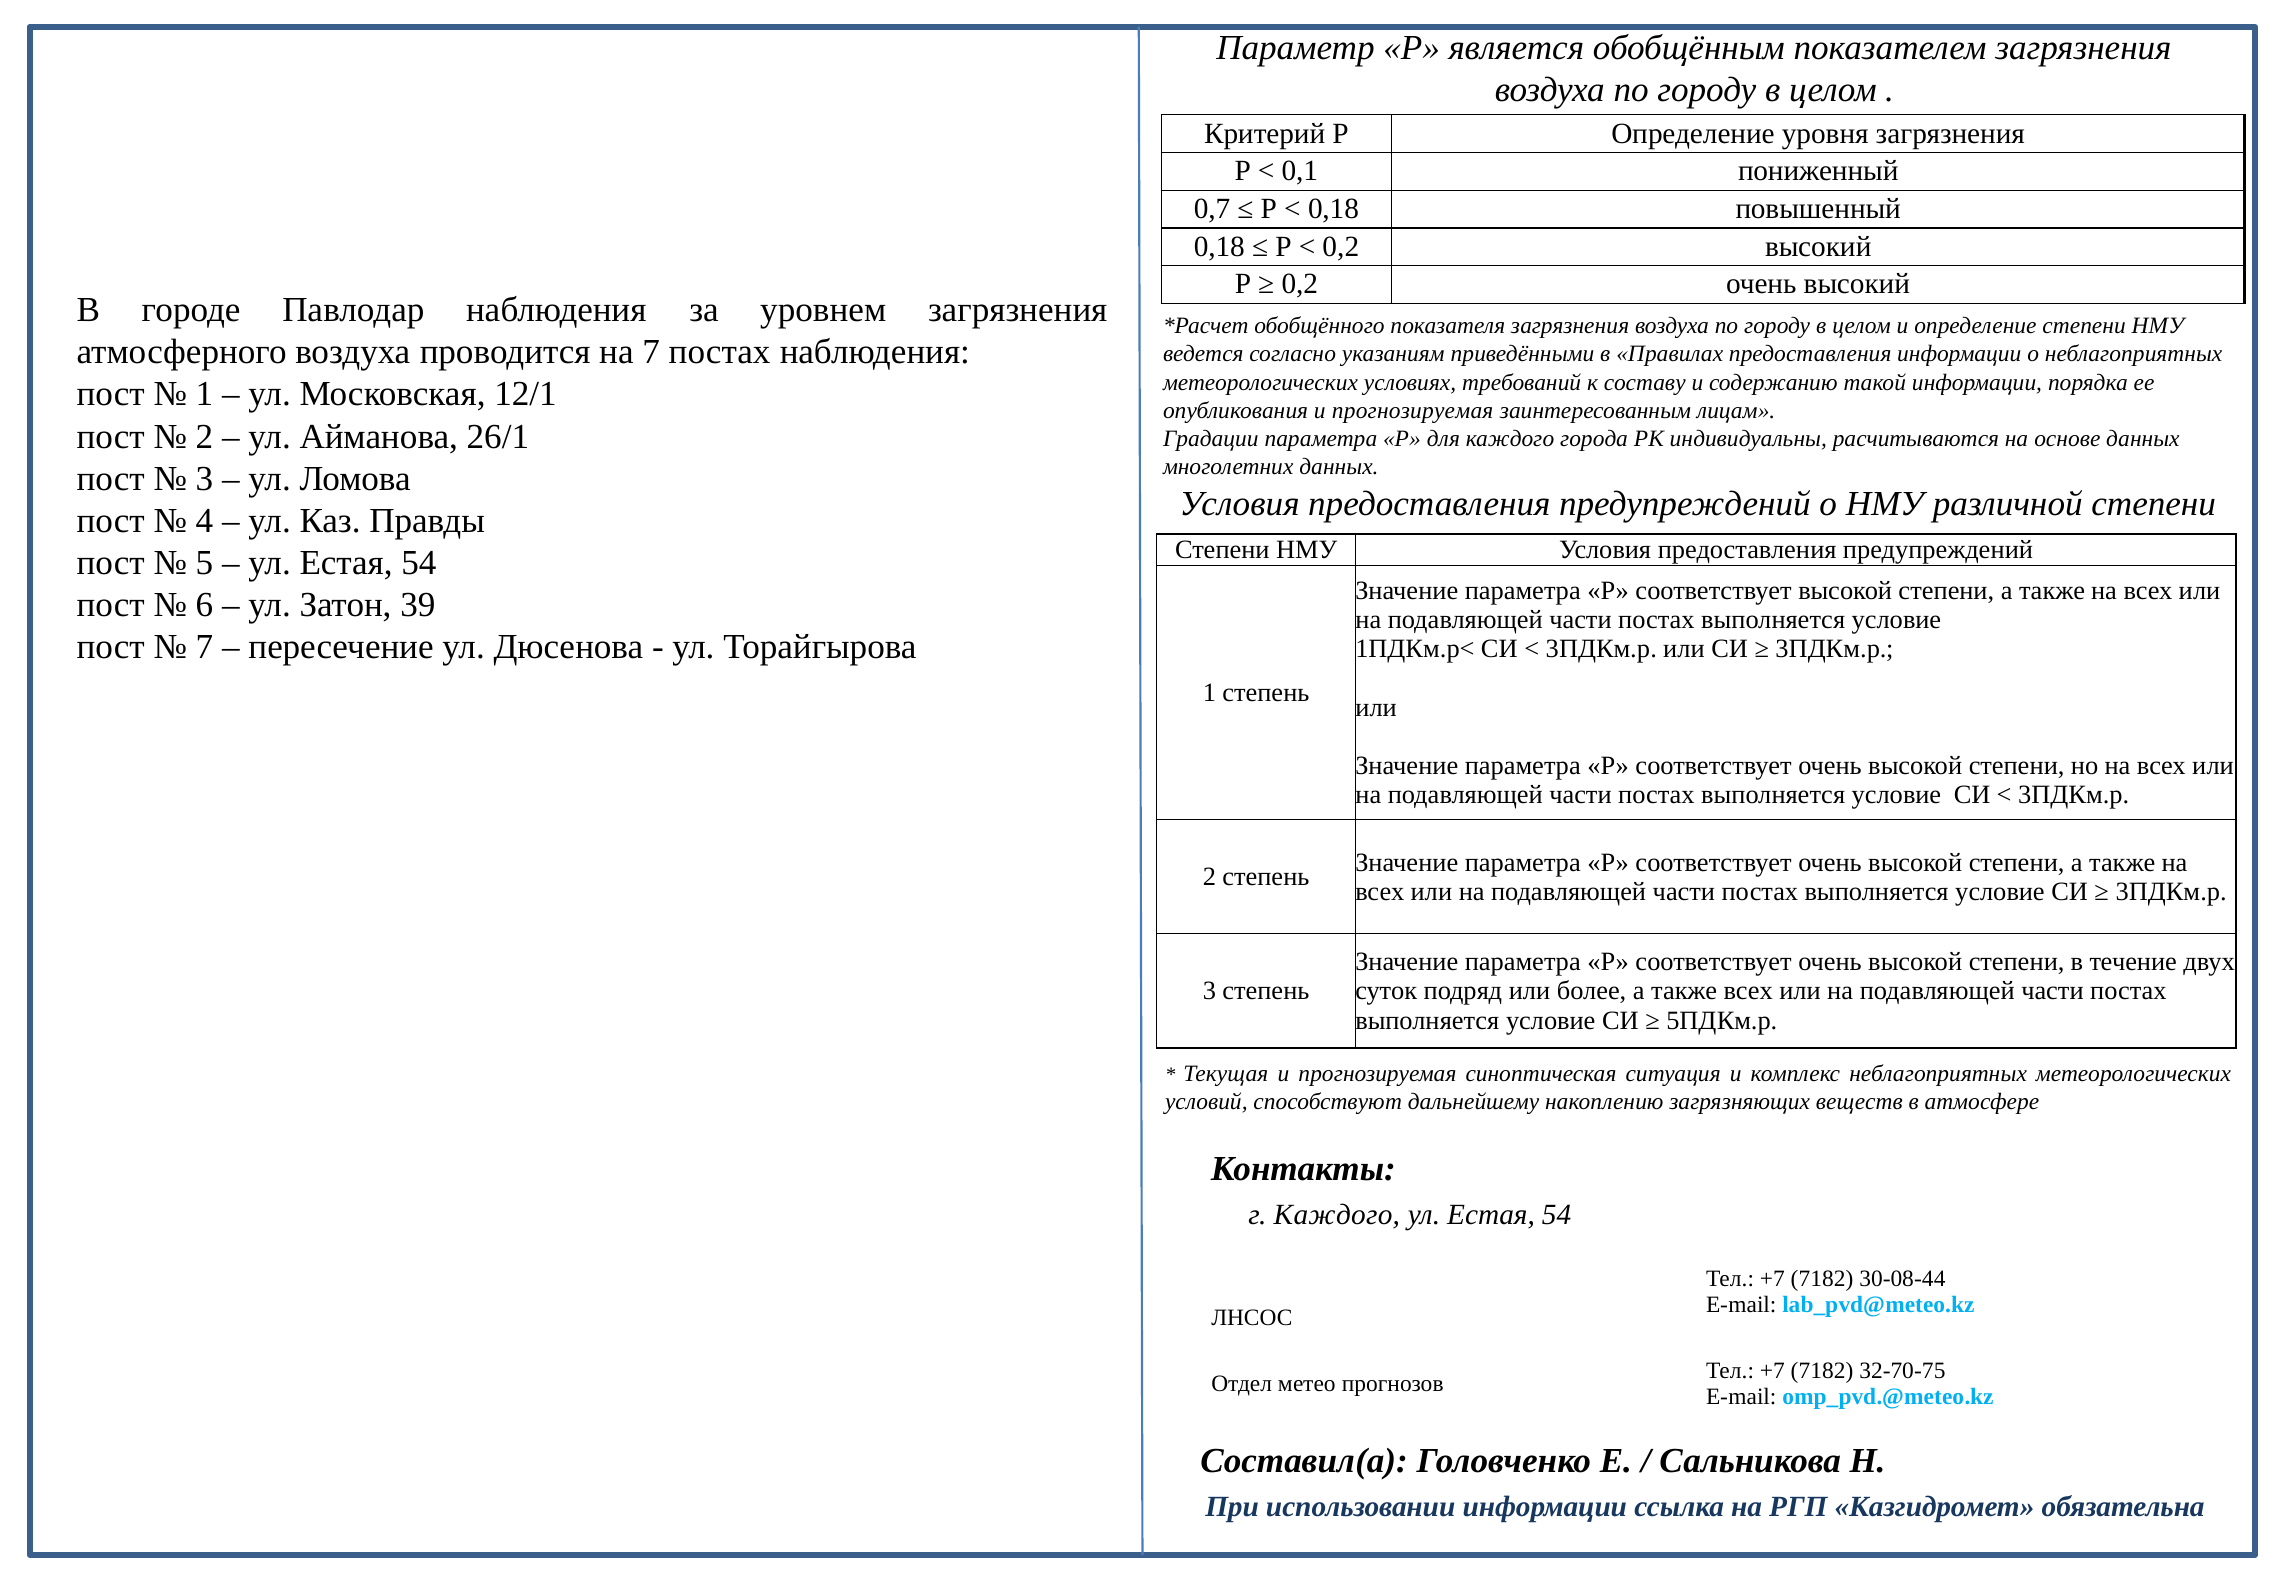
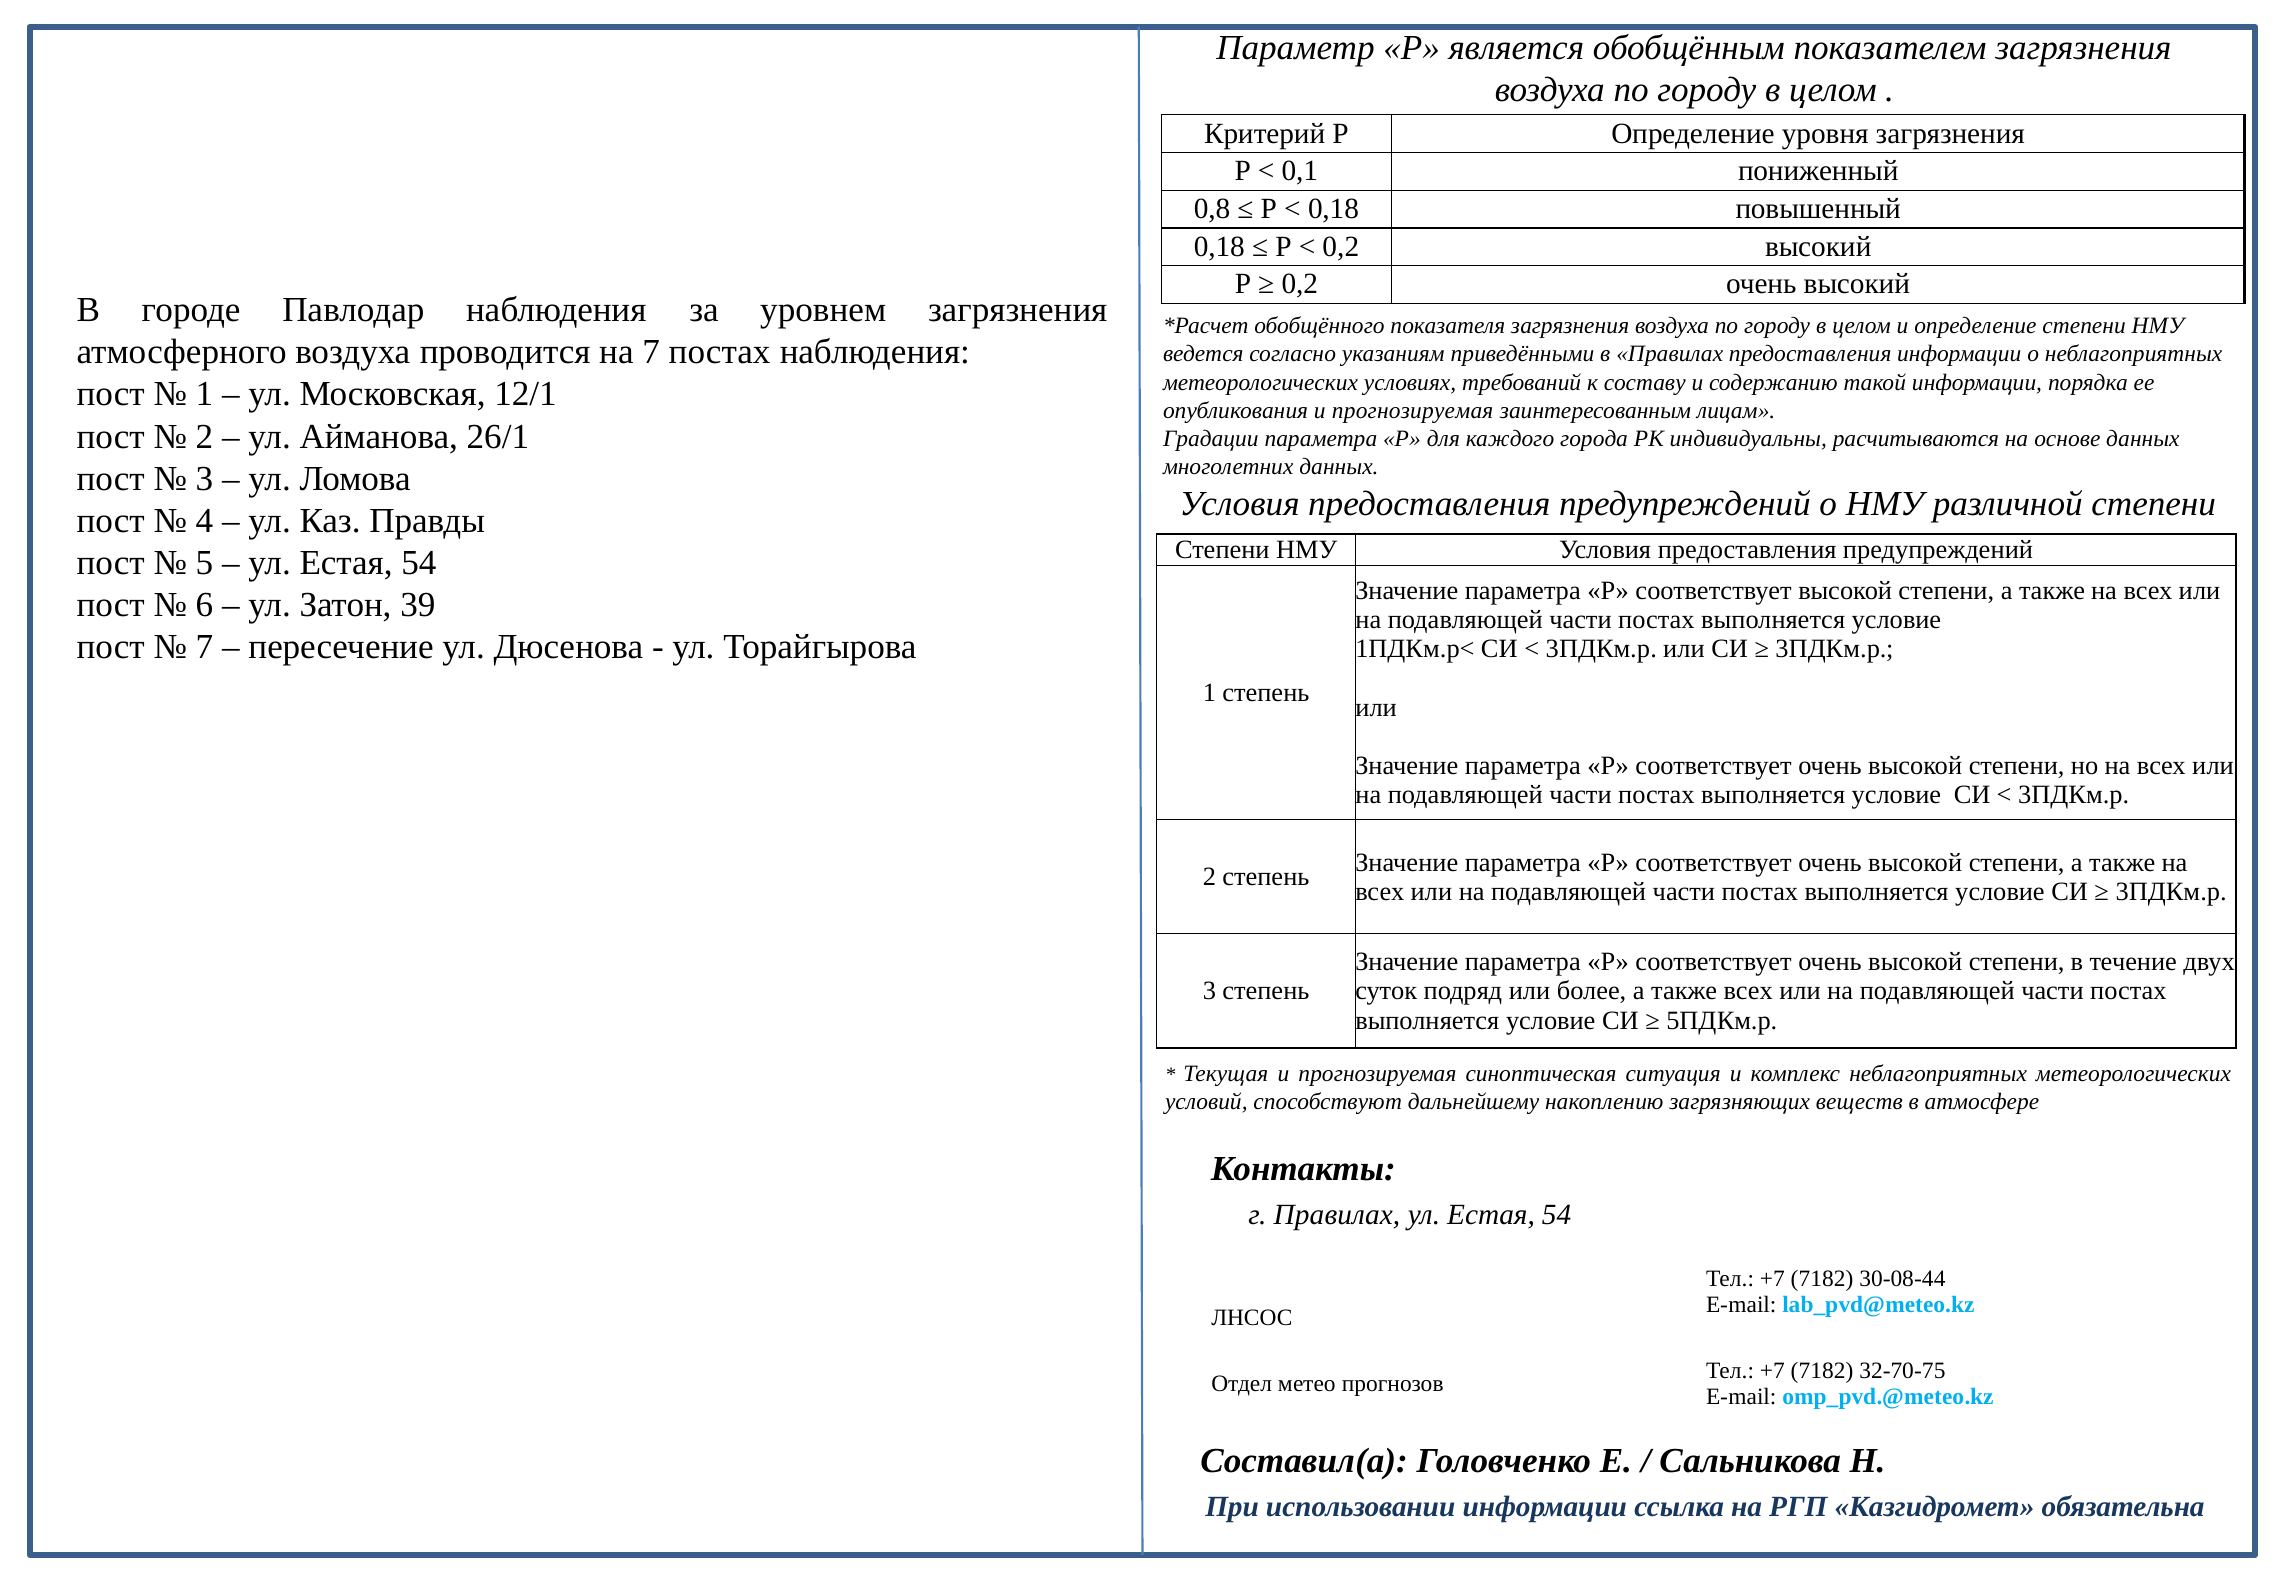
0,7: 0,7 -> 0,8
г Каждого: Каждого -> Правилах
